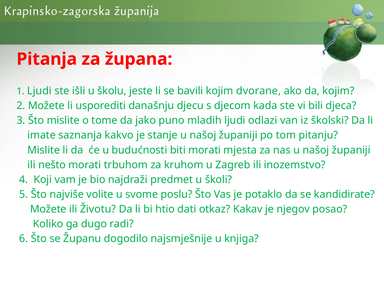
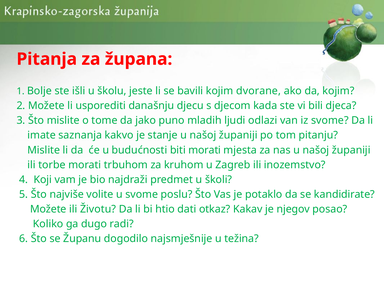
1 Ljudi: Ljudi -> Bolje
iz školski: školski -> svome
nešto: nešto -> torbe
knjiga: knjiga -> težina
